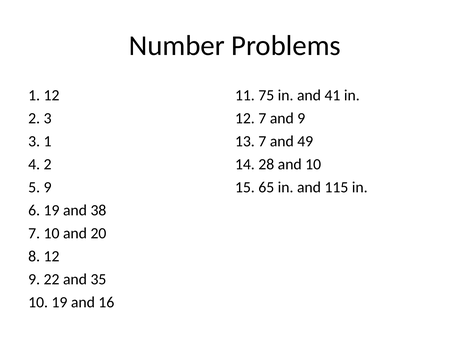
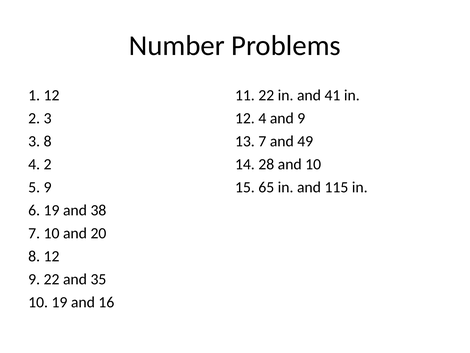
11 75: 75 -> 22
12 7: 7 -> 4
3 1: 1 -> 8
